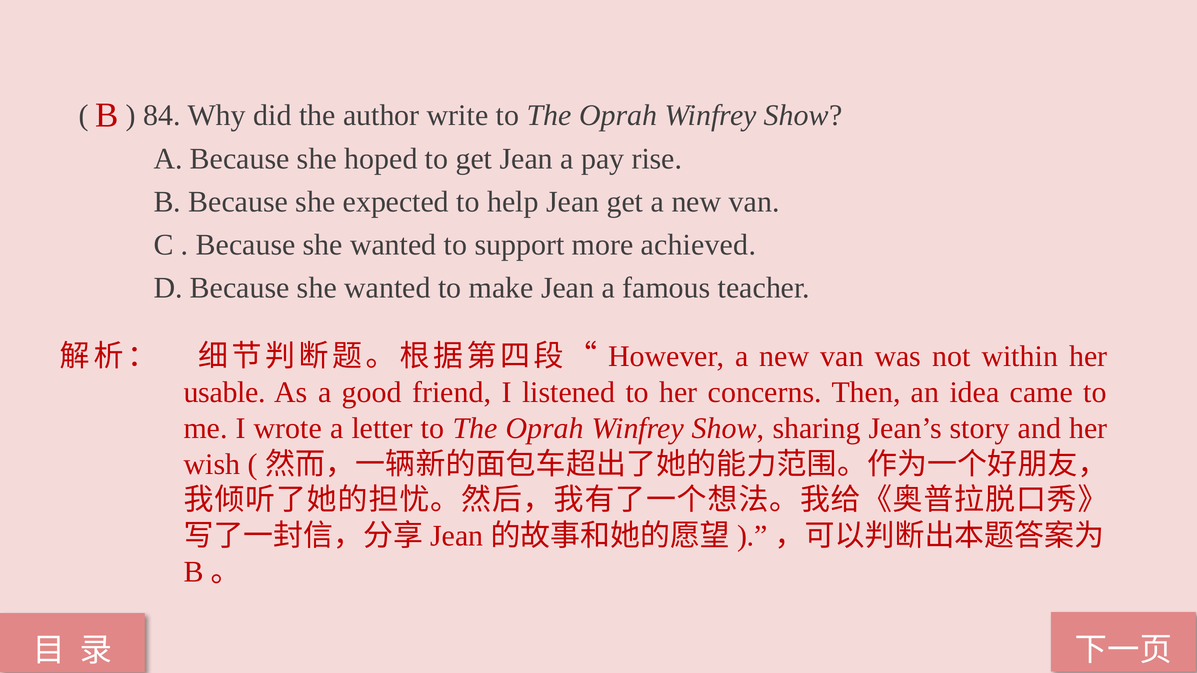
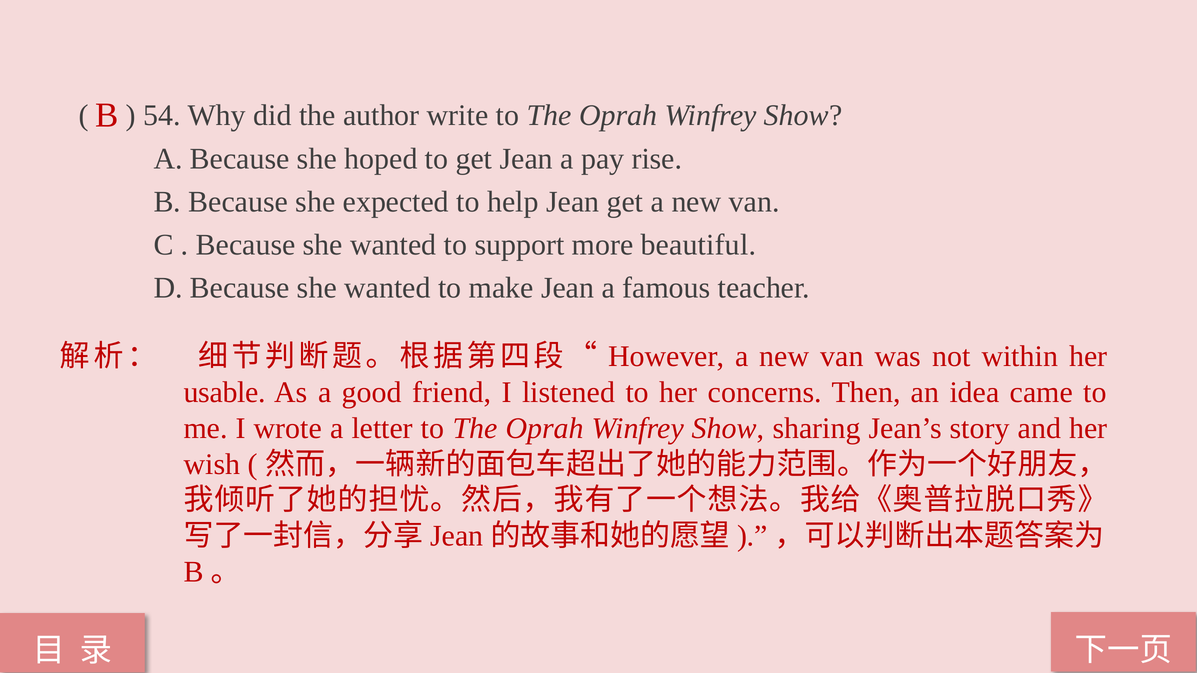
84: 84 -> 54
achieved: achieved -> beautiful
